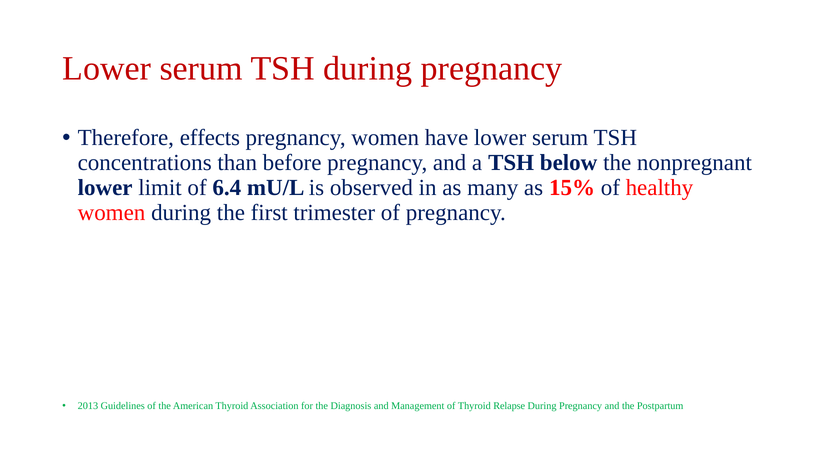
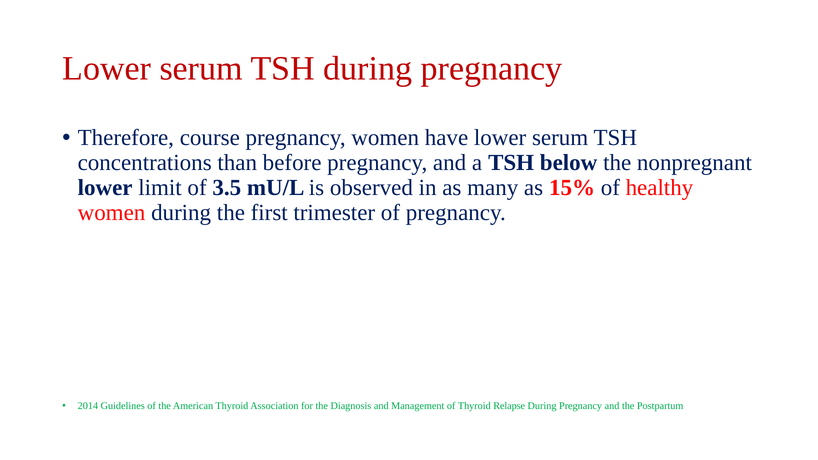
effects: effects -> course
6.4: 6.4 -> 3.5
2013: 2013 -> 2014
